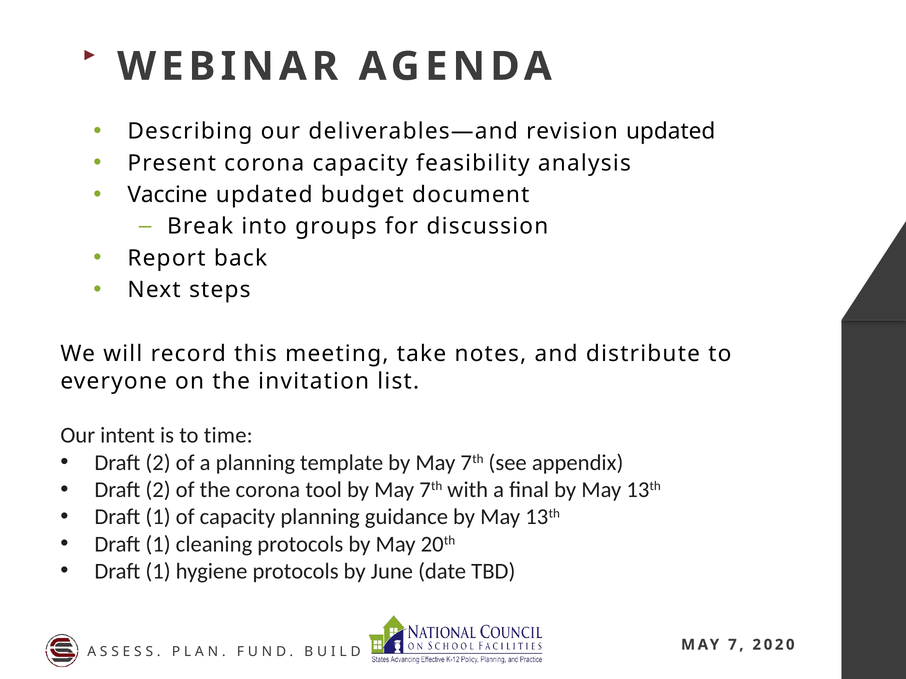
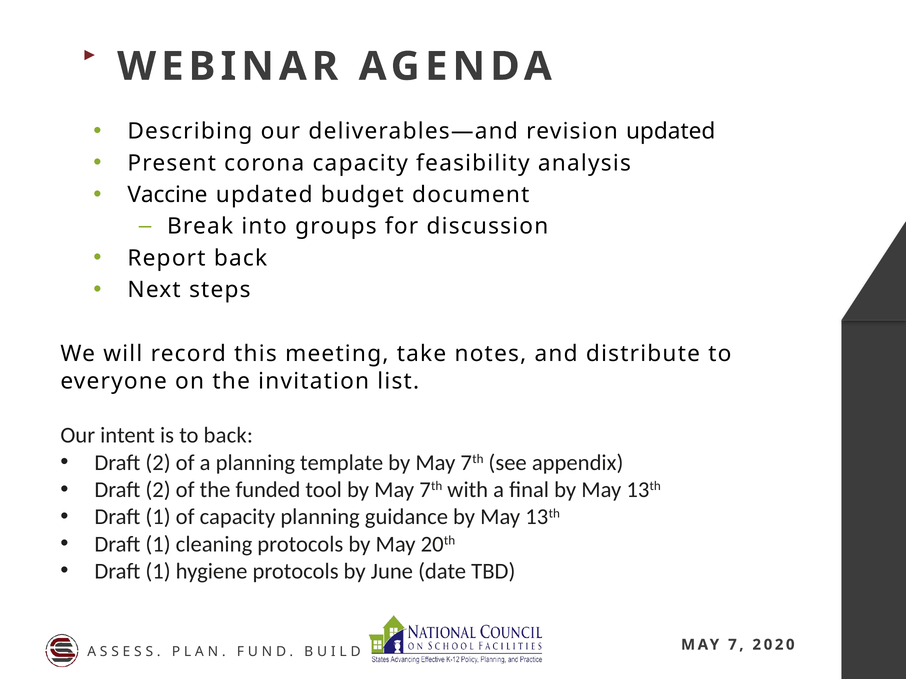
to time: time -> back
the corona: corona -> funded
